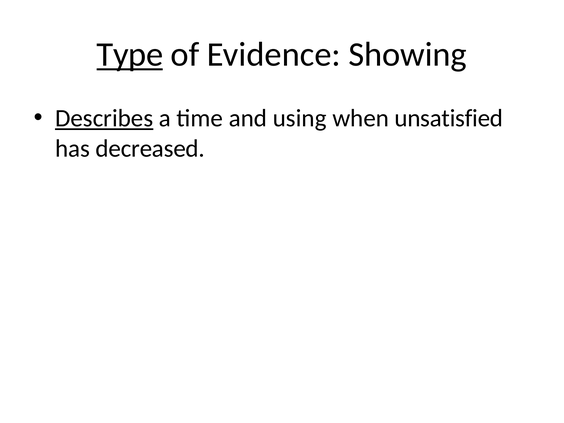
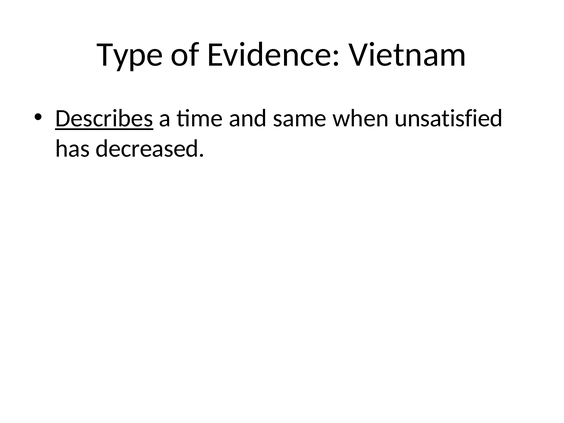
Type underline: present -> none
Showing: Showing -> Vietnam
using: using -> same
